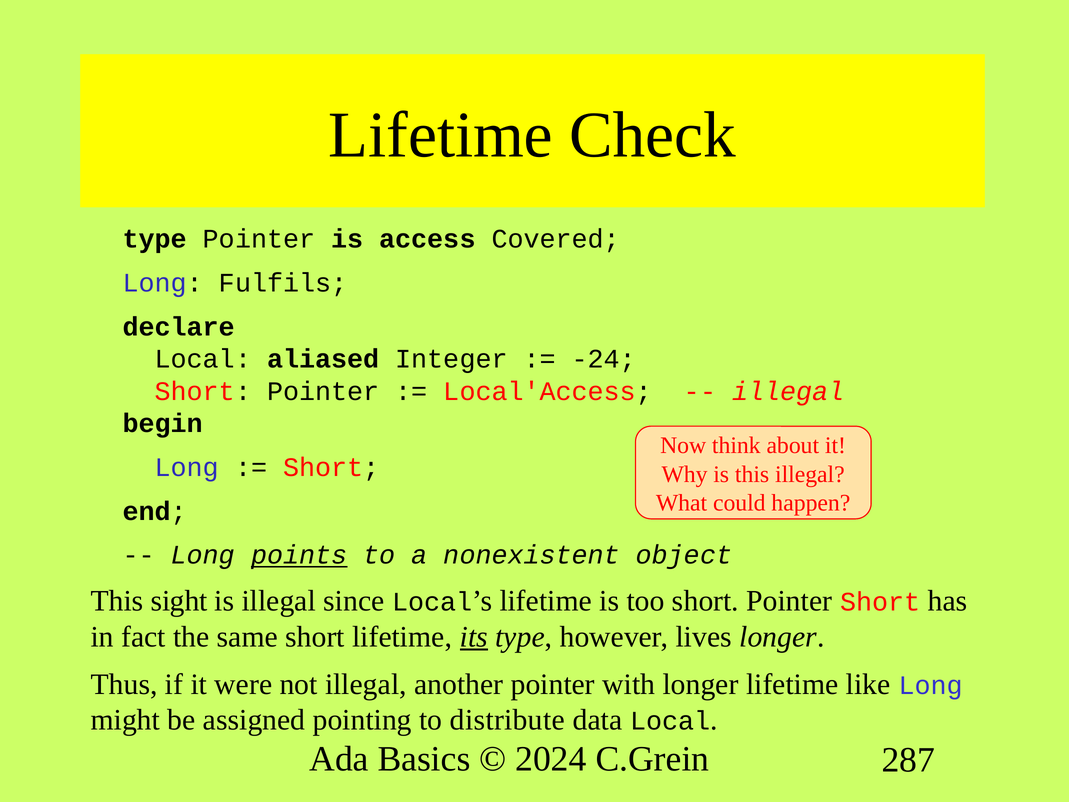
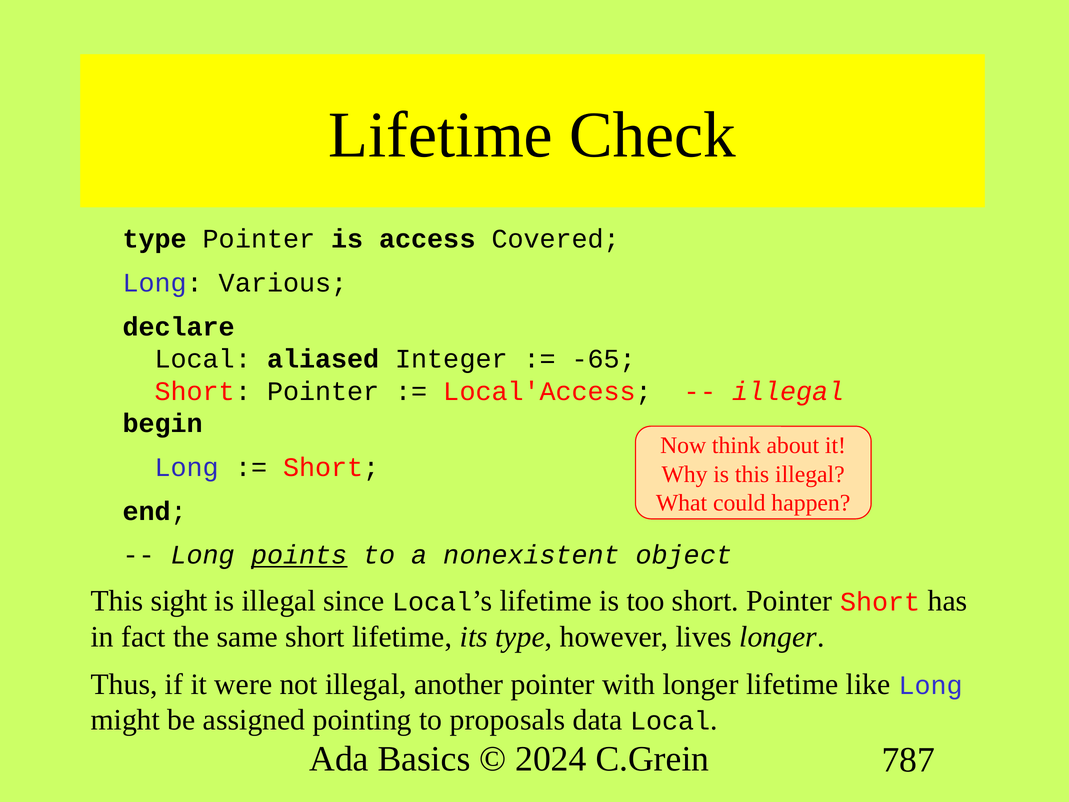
Fulfils: Fulfils -> Various
-24: -24 -> -65
its underline: present -> none
distribute: distribute -> proposals
287: 287 -> 787
